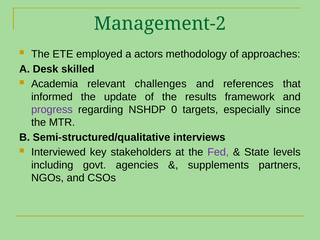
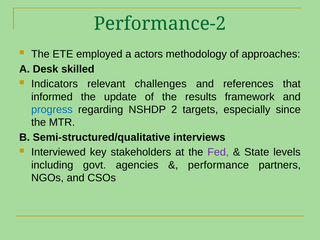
Management-2: Management-2 -> Performance-2
Academia: Academia -> Indicators
progress colour: purple -> blue
0: 0 -> 2
supplements: supplements -> performance
